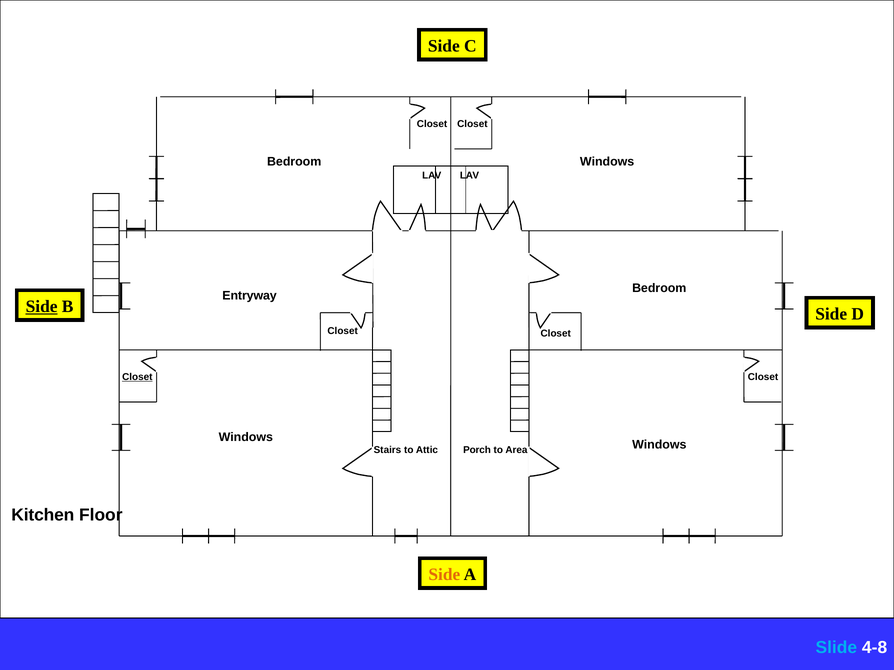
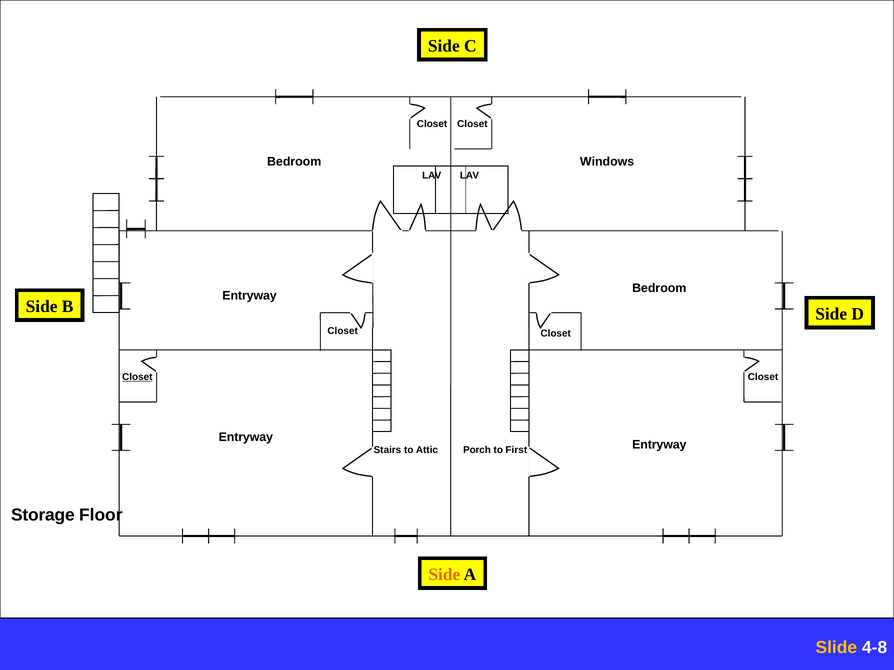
Side at (42, 307) underline: present -> none
Windows at (246, 437): Windows -> Entryway
Windows at (659, 445): Windows -> Entryway
Area: Area -> First
Kitchen: Kitchen -> Storage
Slide colour: light blue -> yellow
